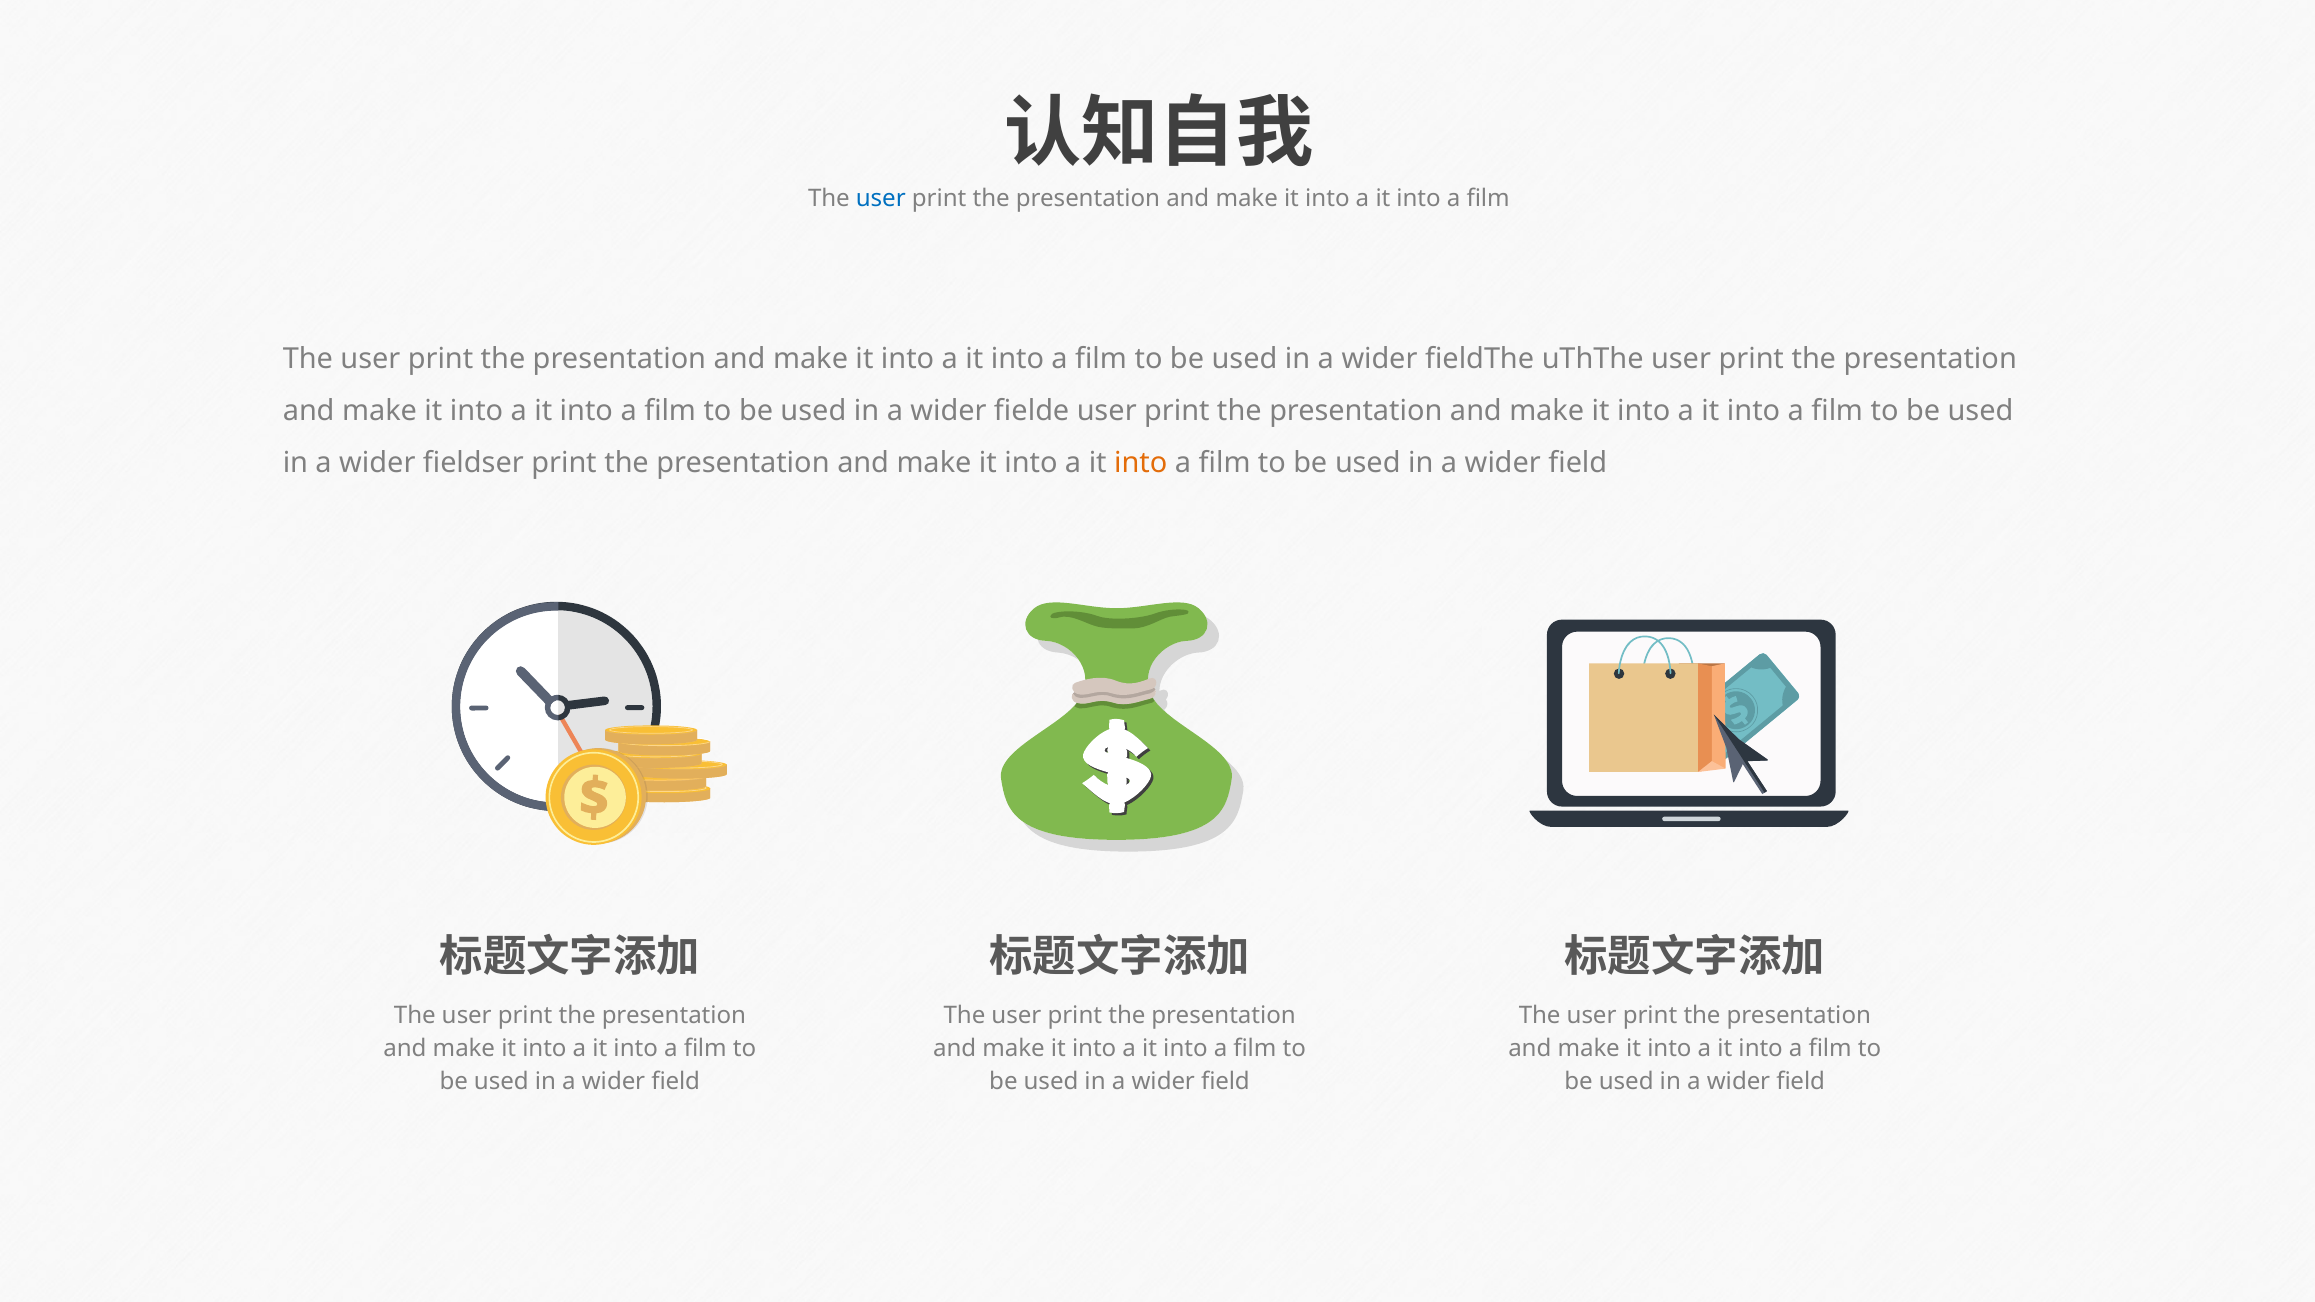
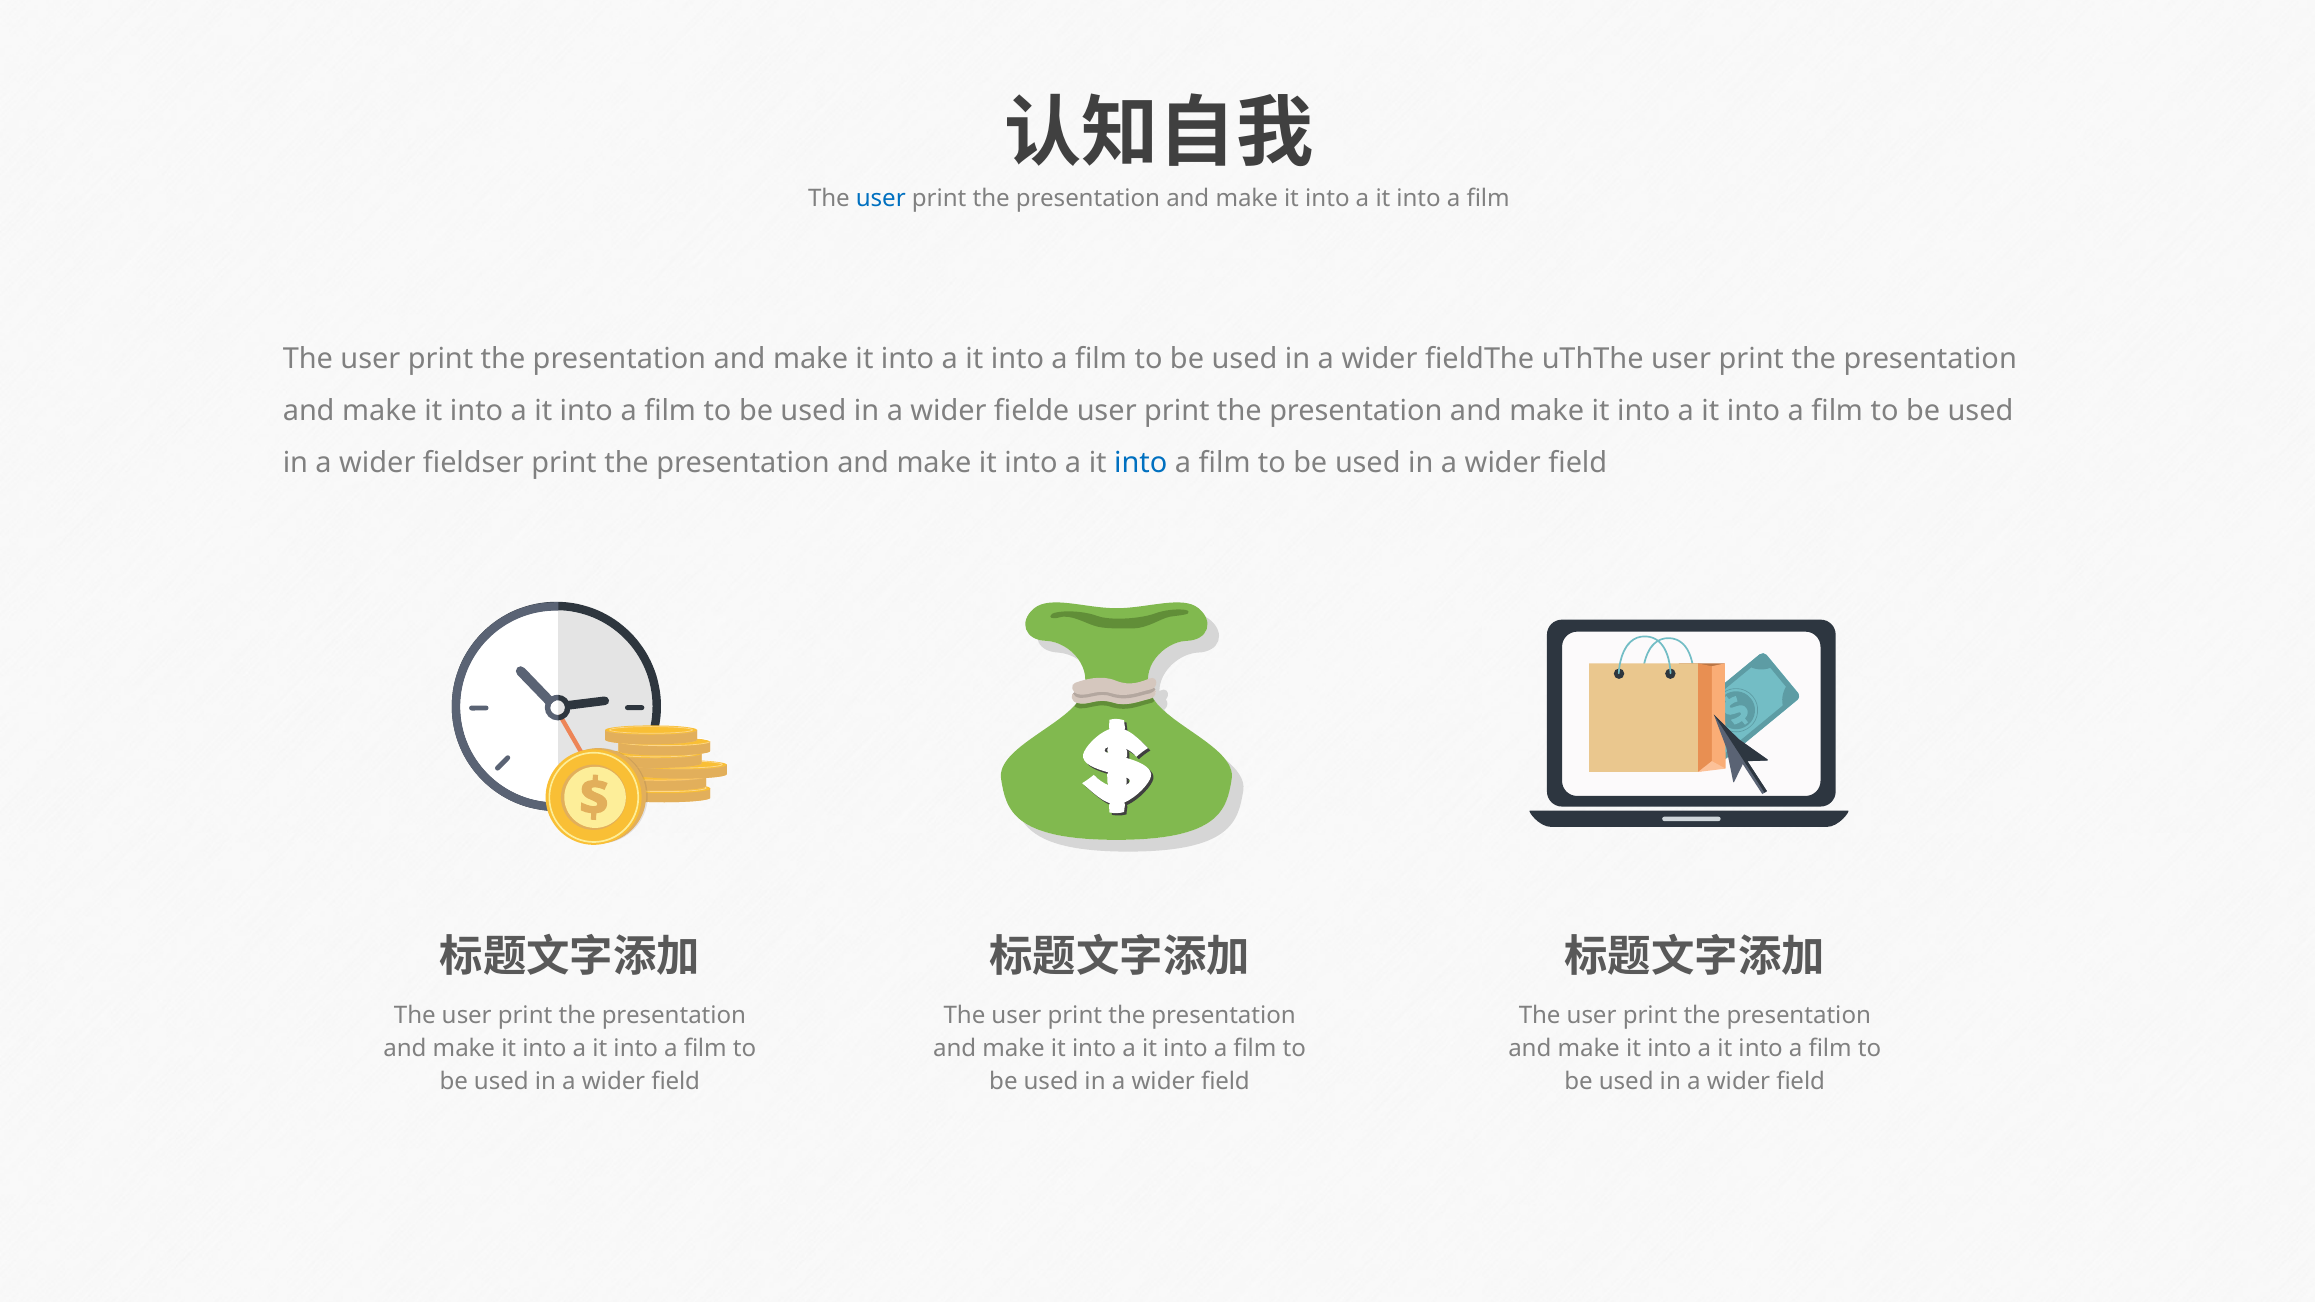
into at (1141, 463) colour: orange -> blue
